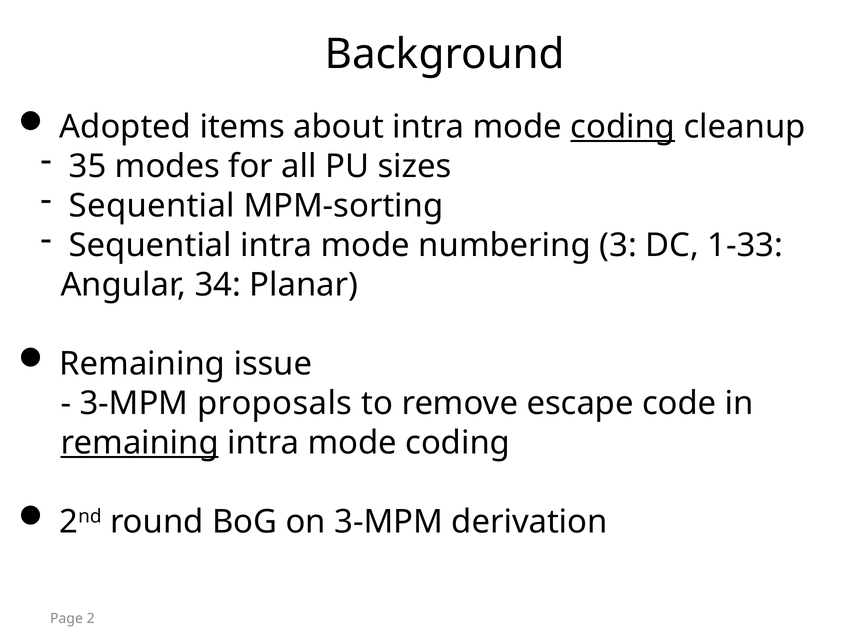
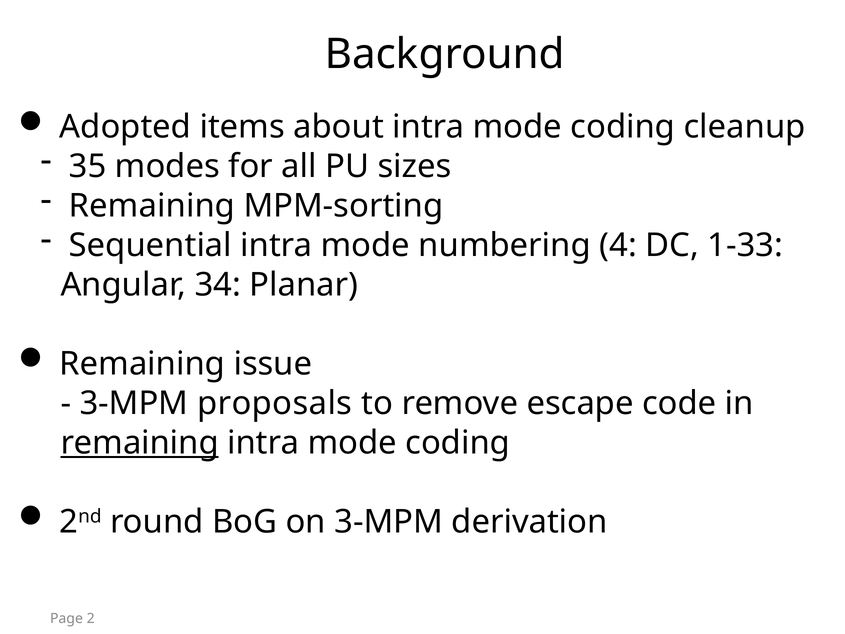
coding at (623, 127) underline: present -> none
Sequential at (152, 206): Sequential -> Remaining
3: 3 -> 4
